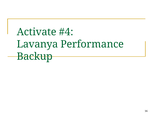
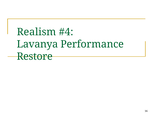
Activate: Activate -> Realism
Backup: Backup -> Restore
